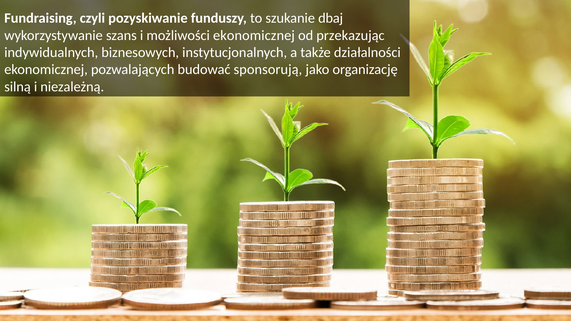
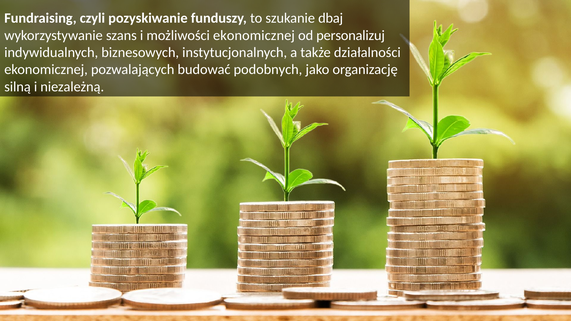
przekazując: przekazując -> personalizuj
sponsorują: sponsorują -> podobnych
